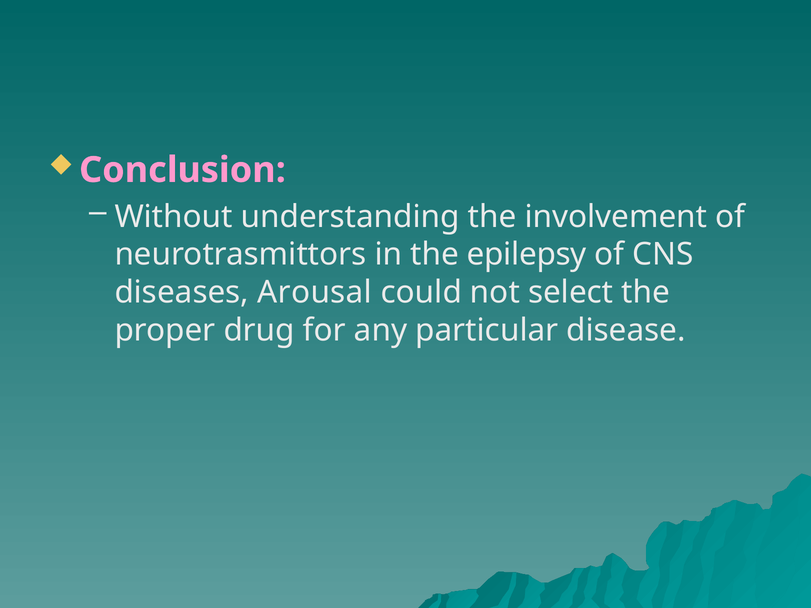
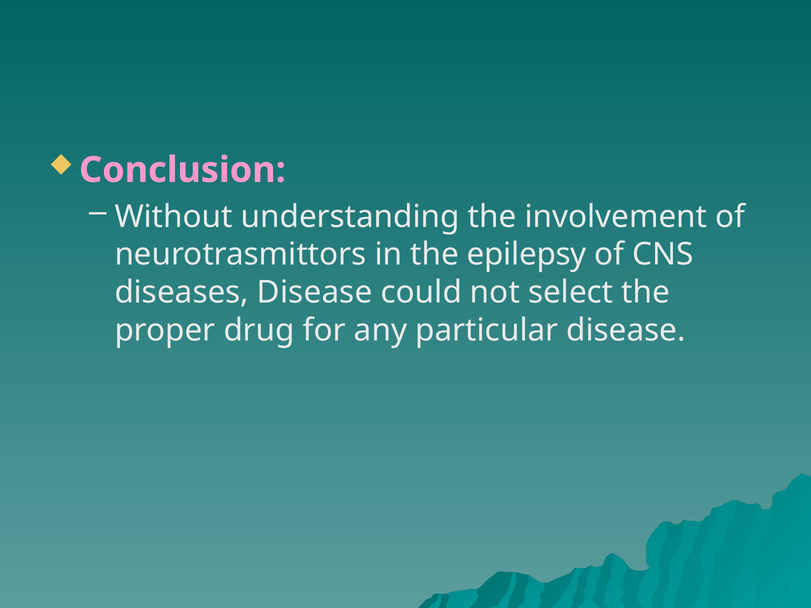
diseases Arousal: Arousal -> Disease
